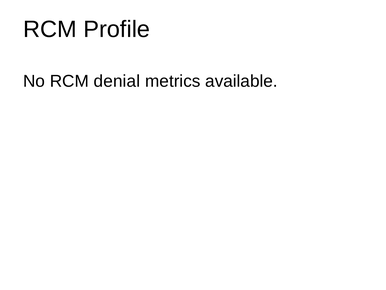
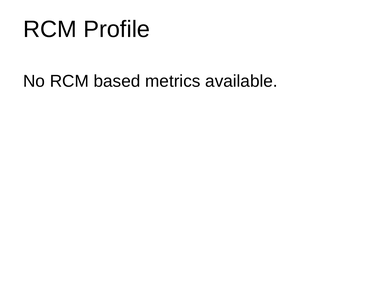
denial: denial -> based
